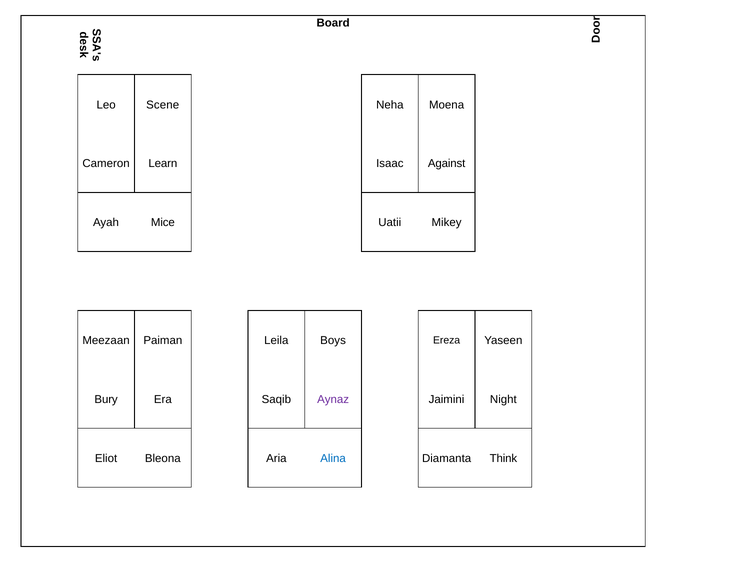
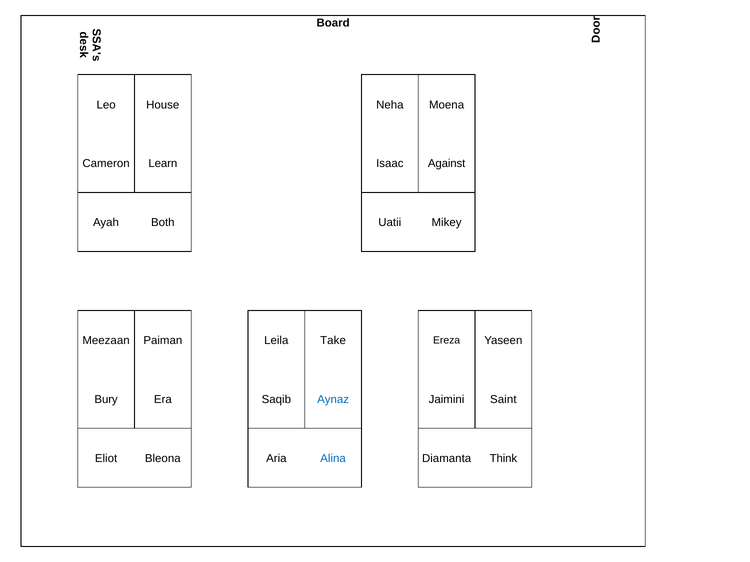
Scene: Scene -> House
Mice: Mice -> Both
Boys: Boys -> Take
Aynaz colour: purple -> blue
Night: Night -> Saint
